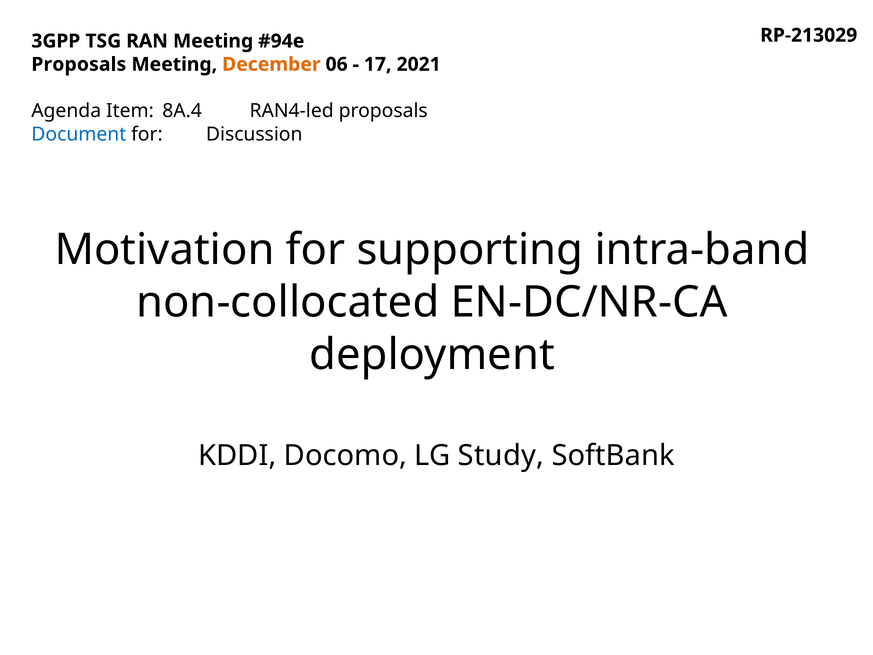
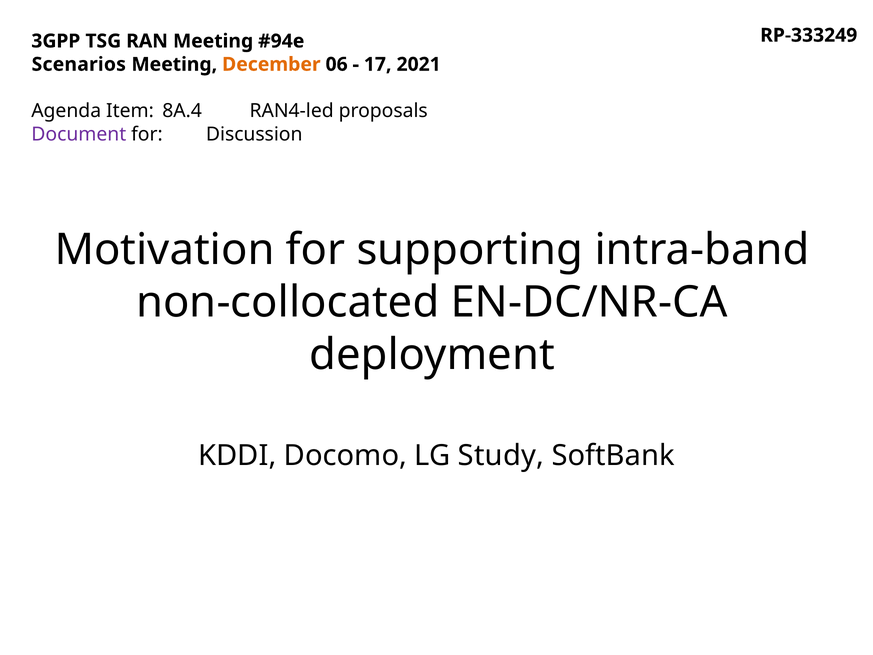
RP-213029: RP-213029 -> RP-333249
Proposals at (79, 64): Proposals -> Scenarios
Document colour: blue -> purple
